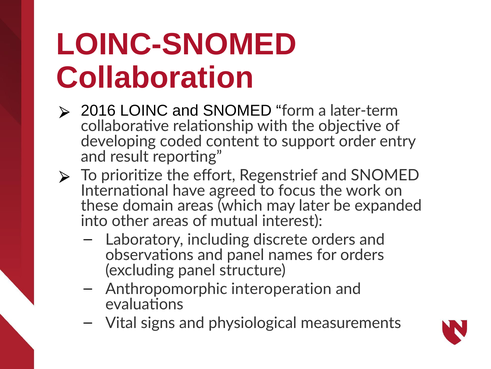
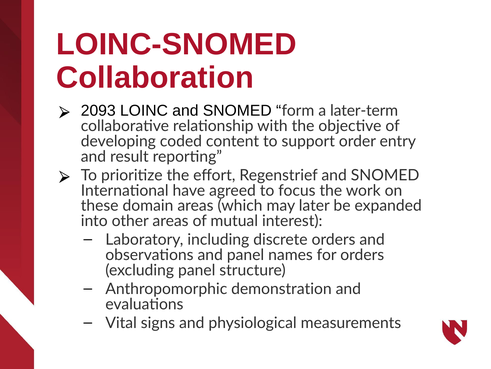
2016: 2016 -> 2093
interoperation: interoperation -> demonstration
